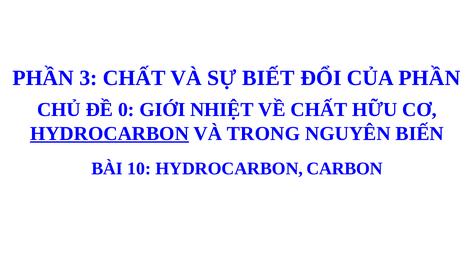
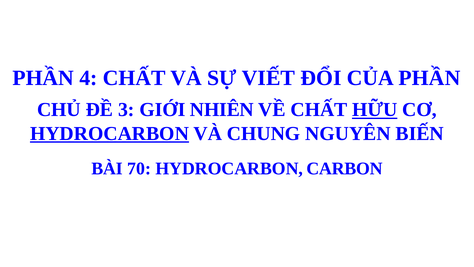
3: 3 -> 4
BIẾT: BIẾT -> VIẾT
0: 0 -> 3
NHIỆT: NHIỆT -> NHIÊN
HỮU underline: none -> present
TRONG: TRONG -> CHUNG
10: 10 -> 70
